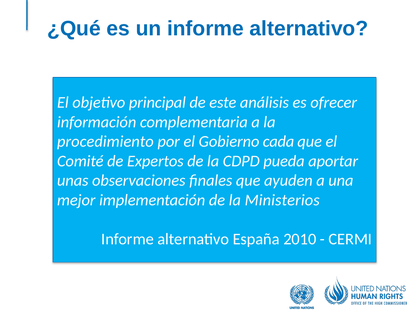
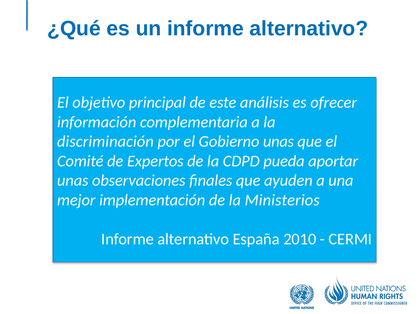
procedimiento: procedimiento -> discriminación
Gobierno cada: cada -> unas
